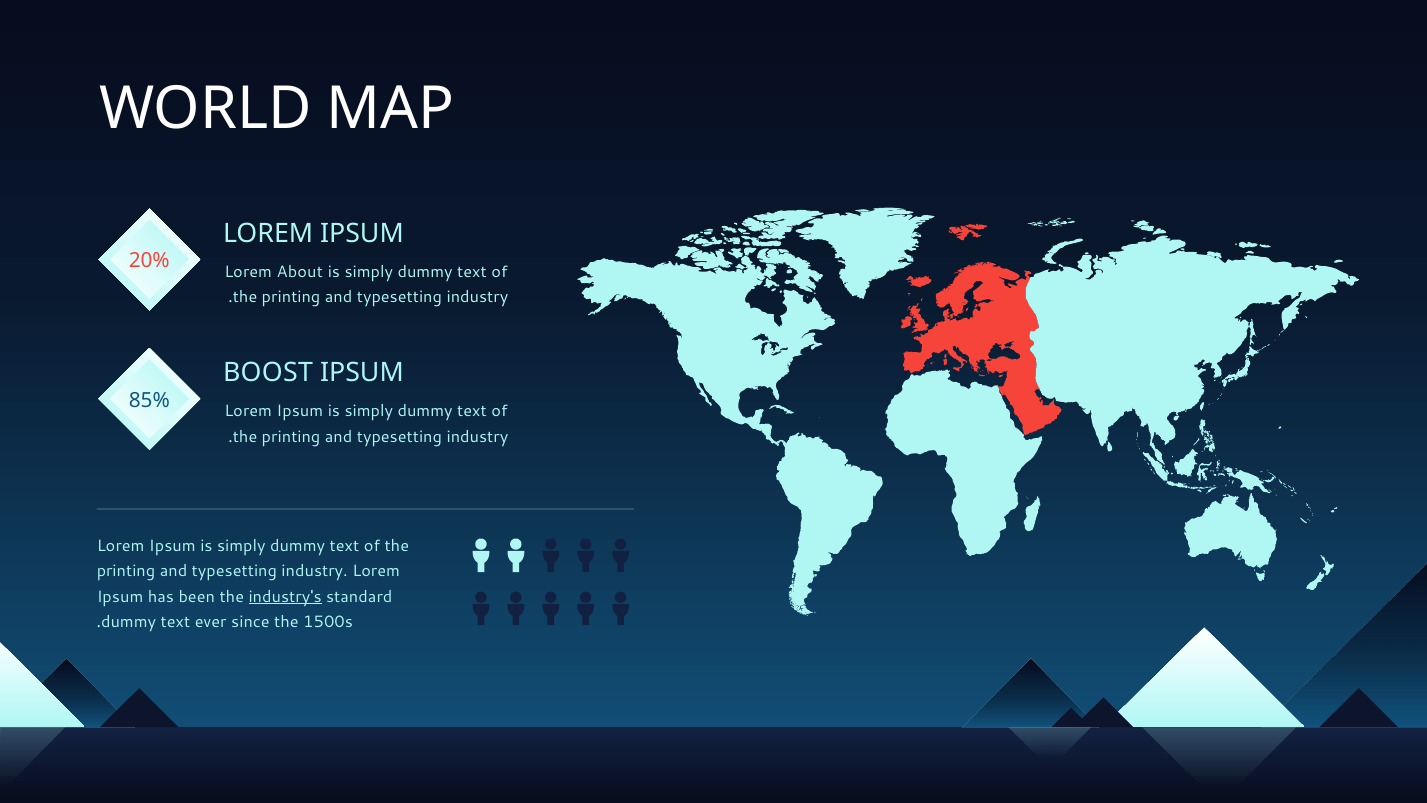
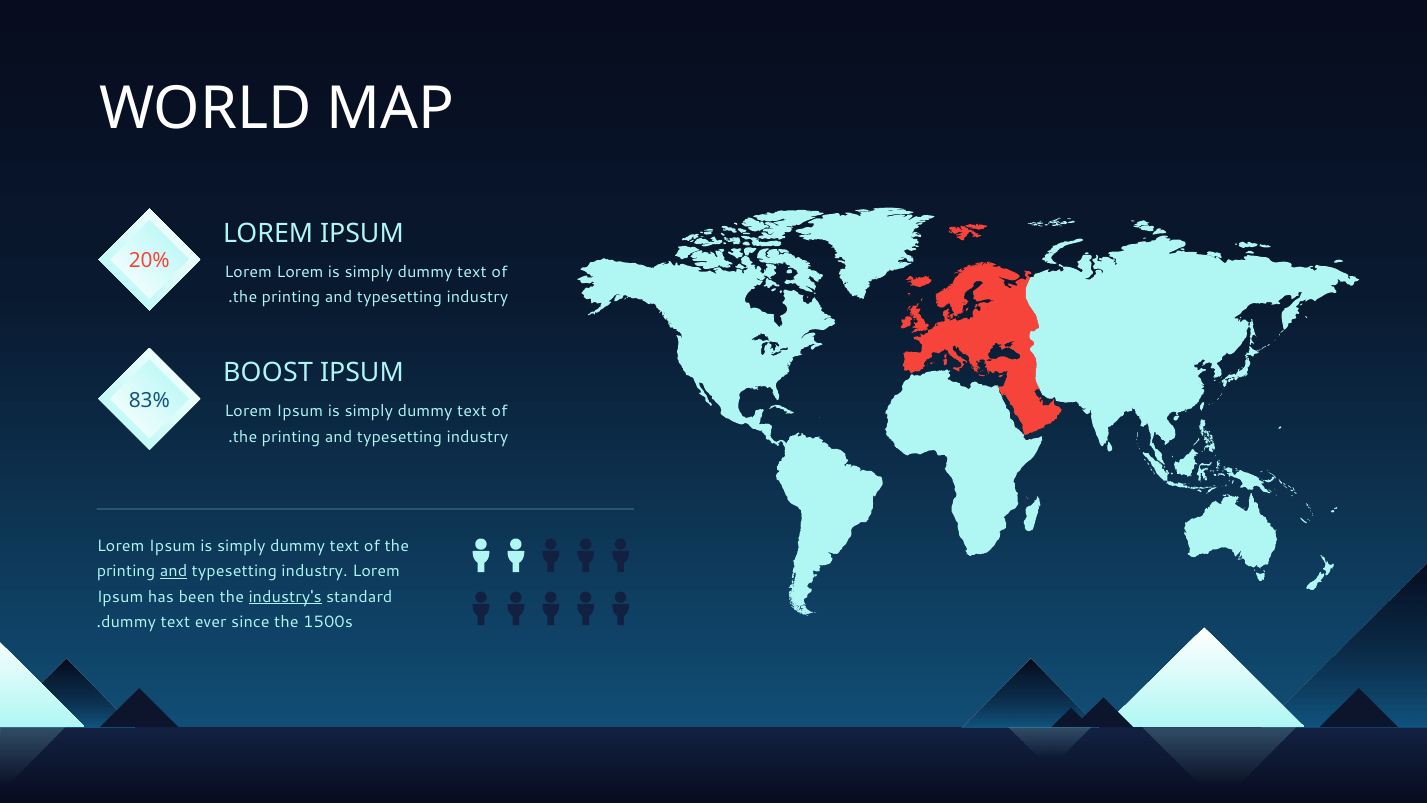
Lorem About: About -> Lorem
85%: 85% -> 83%
and at (174, 571) underline: none -> present
